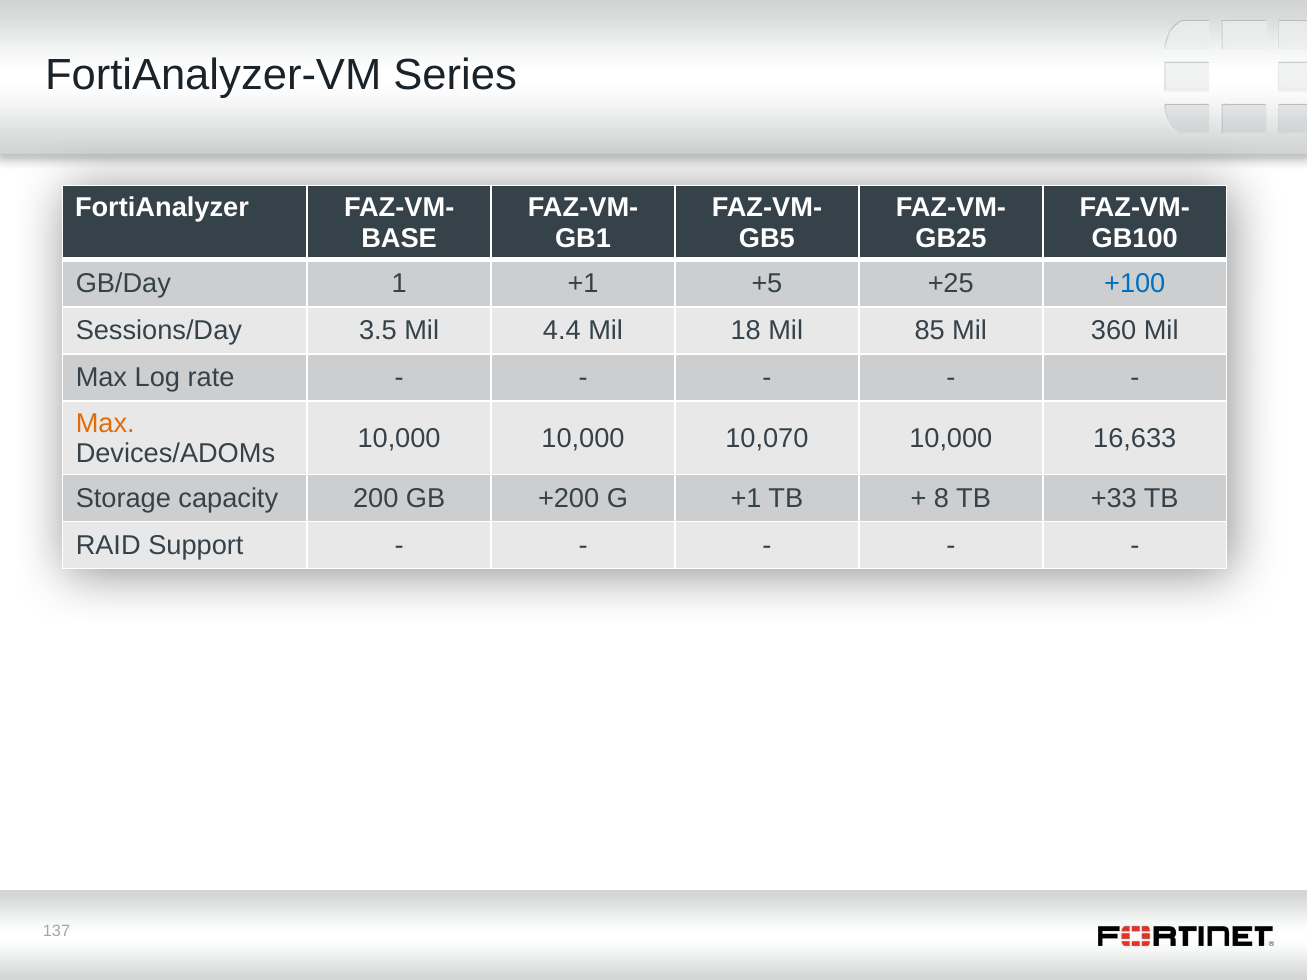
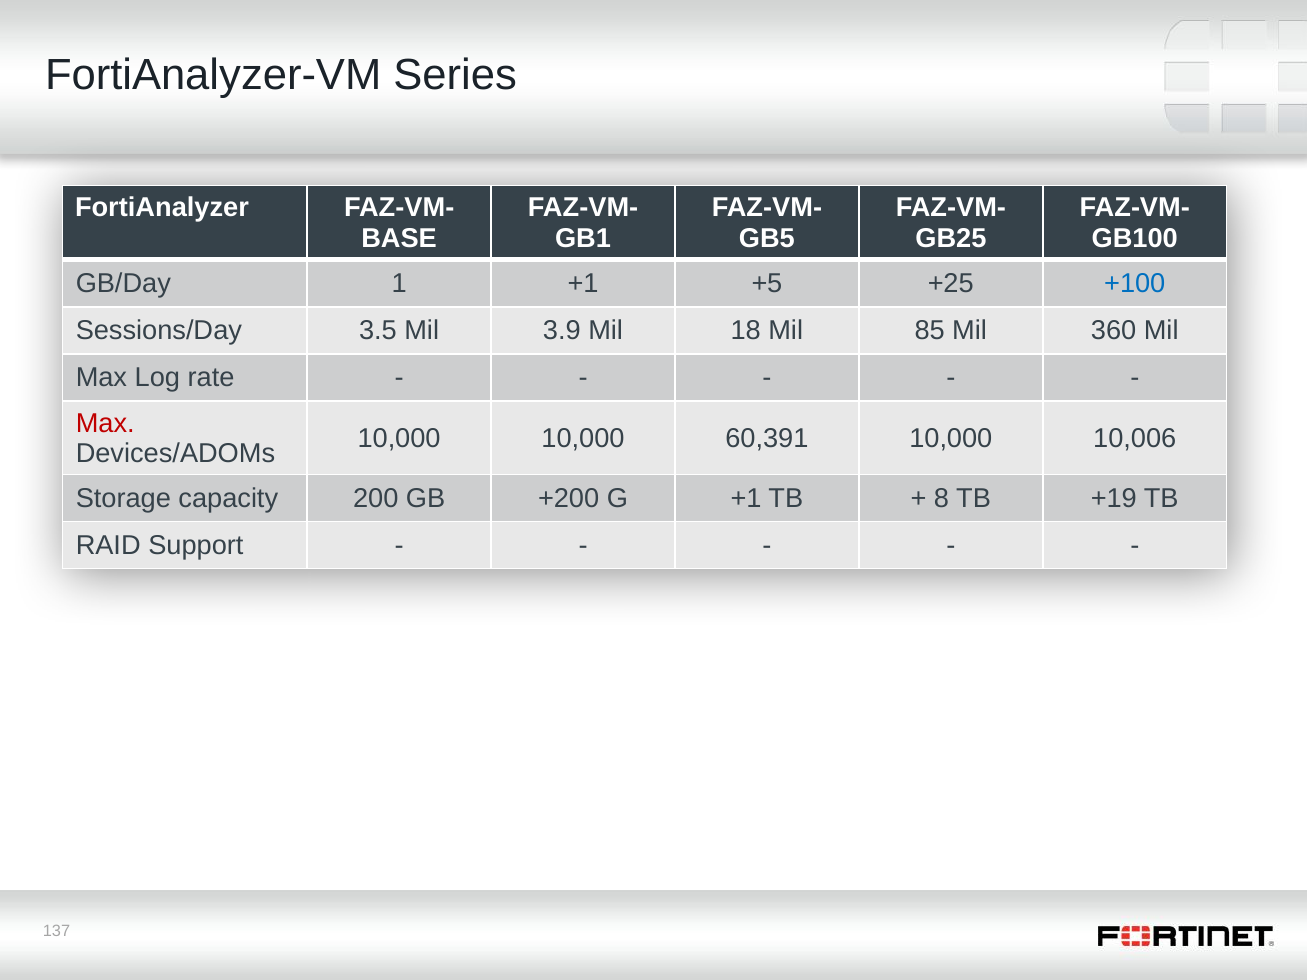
4.4: 4.4 -> 3.9
Max at (105, 423) colour: orange -> red
10,070: 10,070 -> 60,391
16,633: 16,633 -> 10,006
+33: +33 -> +19
